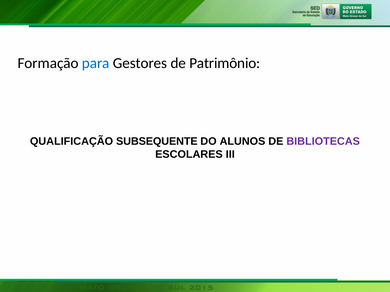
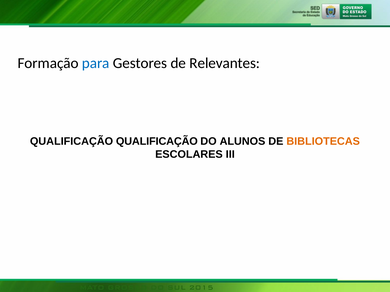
Patrimônio: Patrimônio -> Relevantes
QUALIFICAÇÃO SUBSEQUENTE: SUBSEQUENTE -> QUALIFICAÇÃO
BIBLIOTECAS colour: purple -> orange
